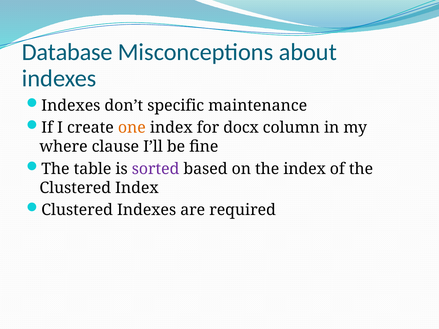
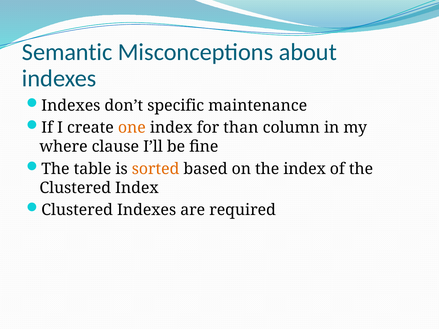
Database: Database -> Semantic
docx: docx -> than
sorted colour: purple -> orange
